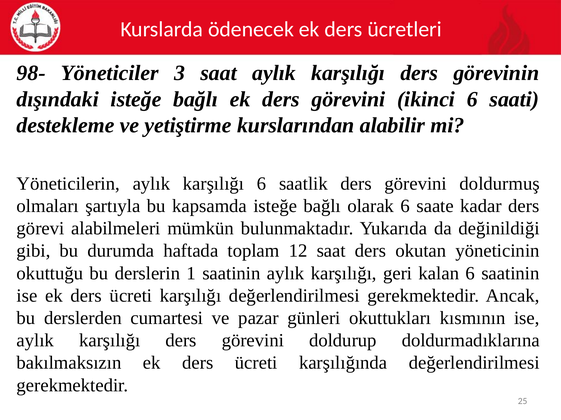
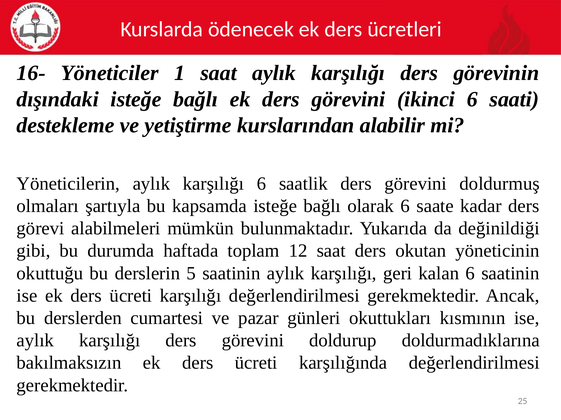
98-: 98- -> 16-
3: 3 -> 1
1: 1 -> 5
